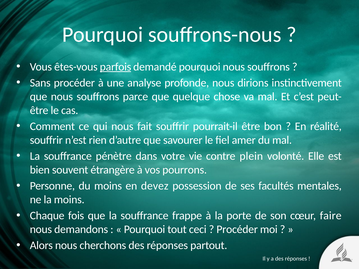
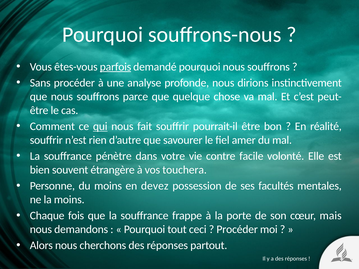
qui underline: none -> present
plein: plein -> facile
pourrons: pourrons -> touchera
faire: faire -> mais
